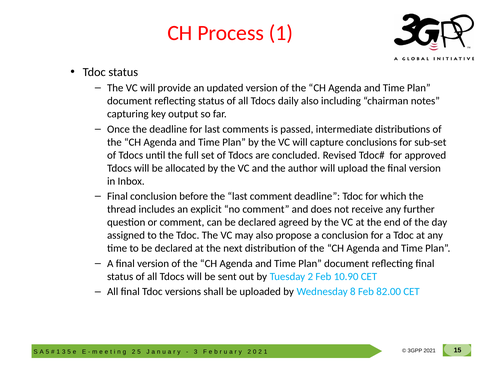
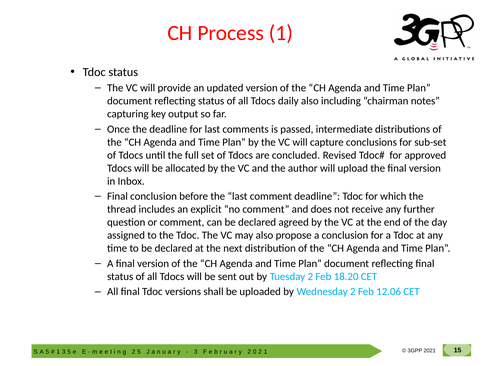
10.90: 10.90 -> 18.20
Wednesday 8: 8 -> 2
82.00: 82.00 -> 12.06
